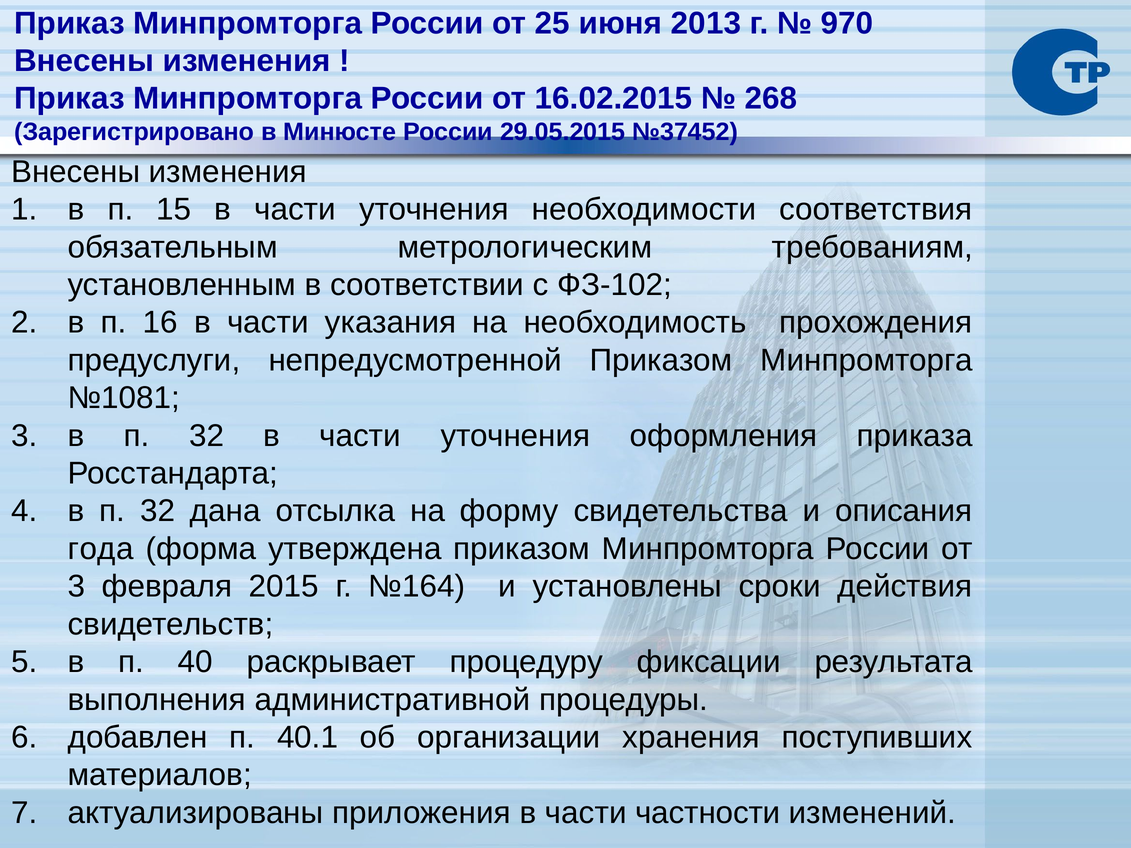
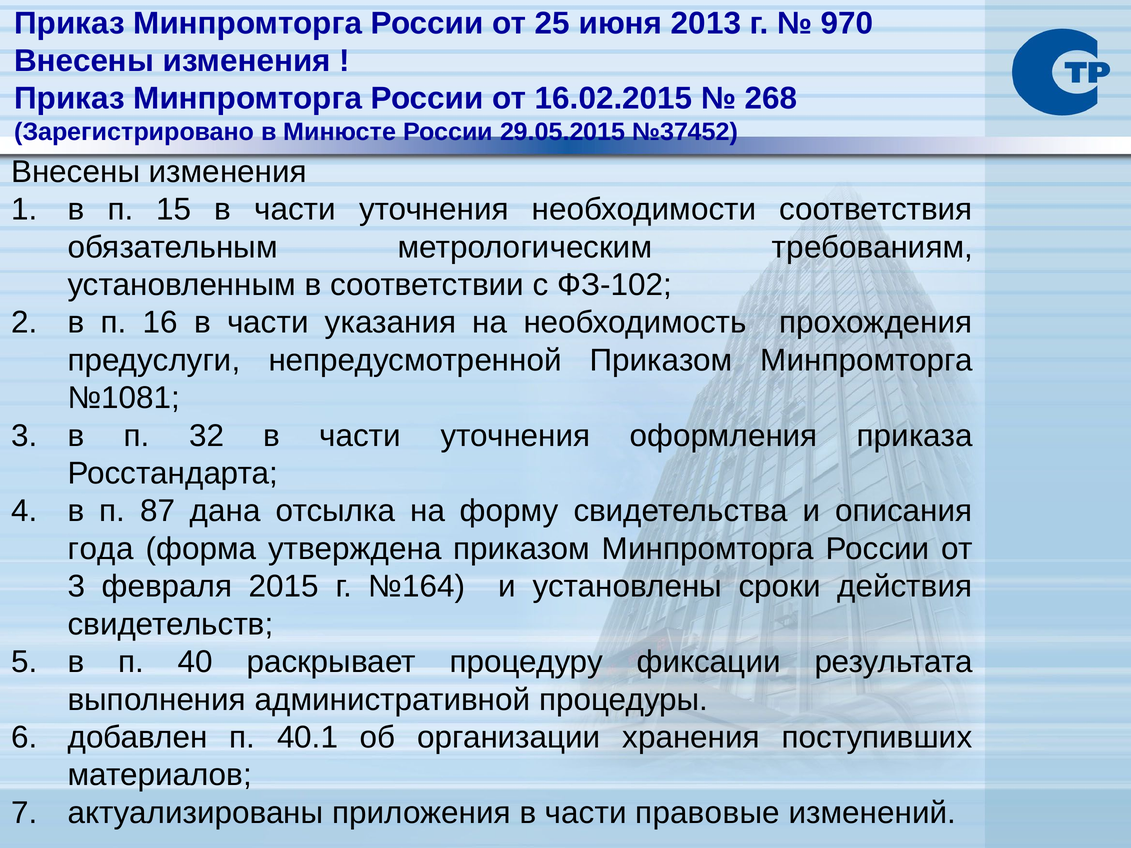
32 at (158, 511): 32 -> 87
частности: частности -> правовые
